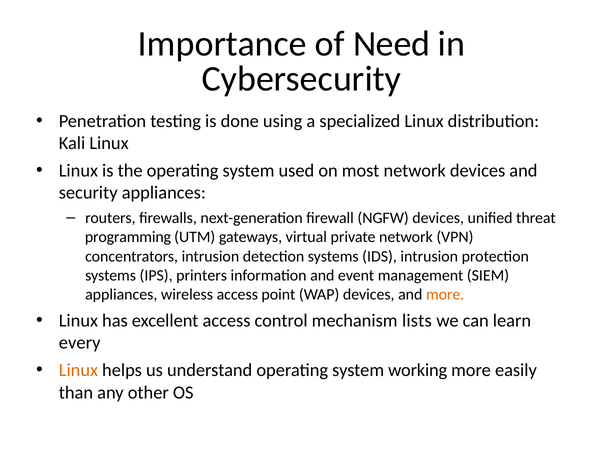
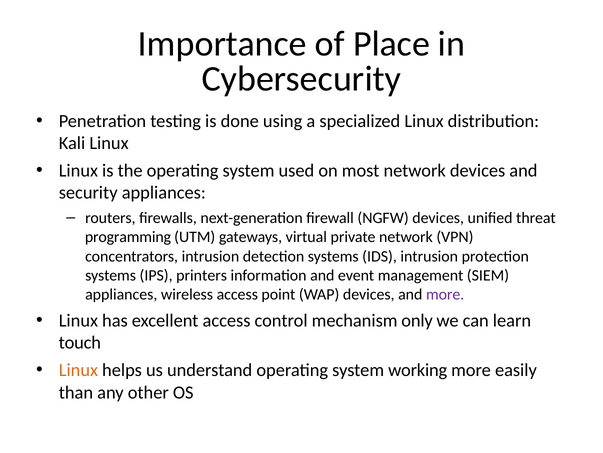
Need: Need -> Place
more at (445, 294) colour: orange -> purple
lists: lists -> only
every: every -> touch
